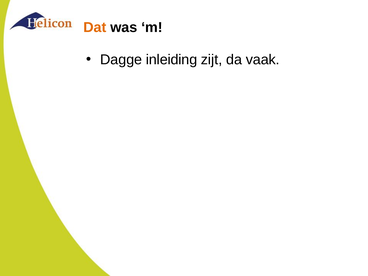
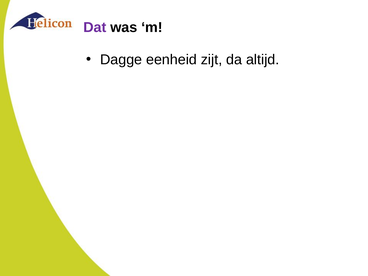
Dat colour: orange -> purple
inleiding: inleiding -> eenheid
vaak: vaak -> altijd
